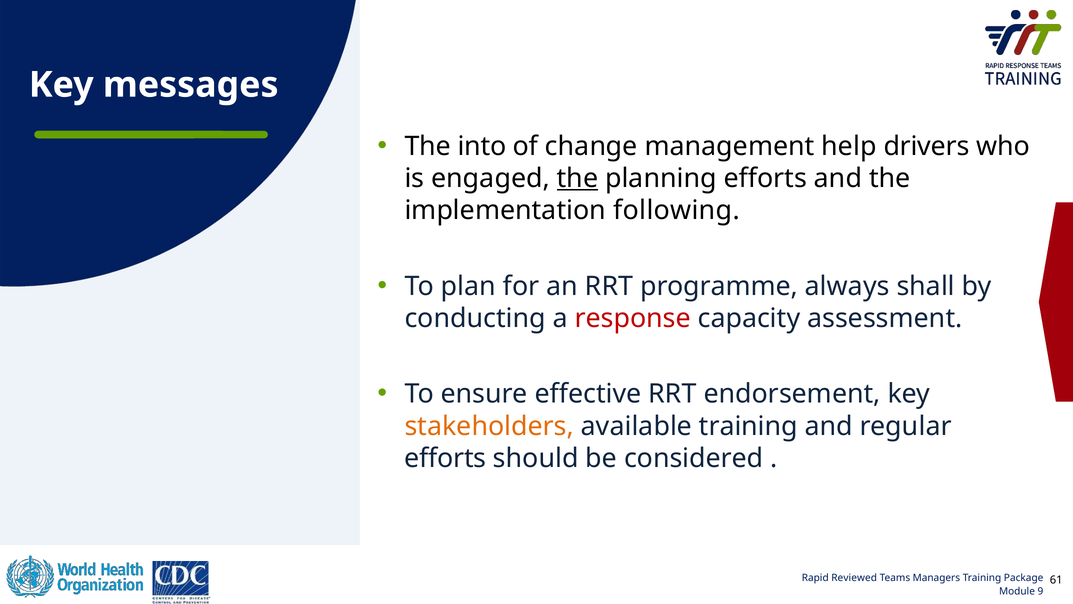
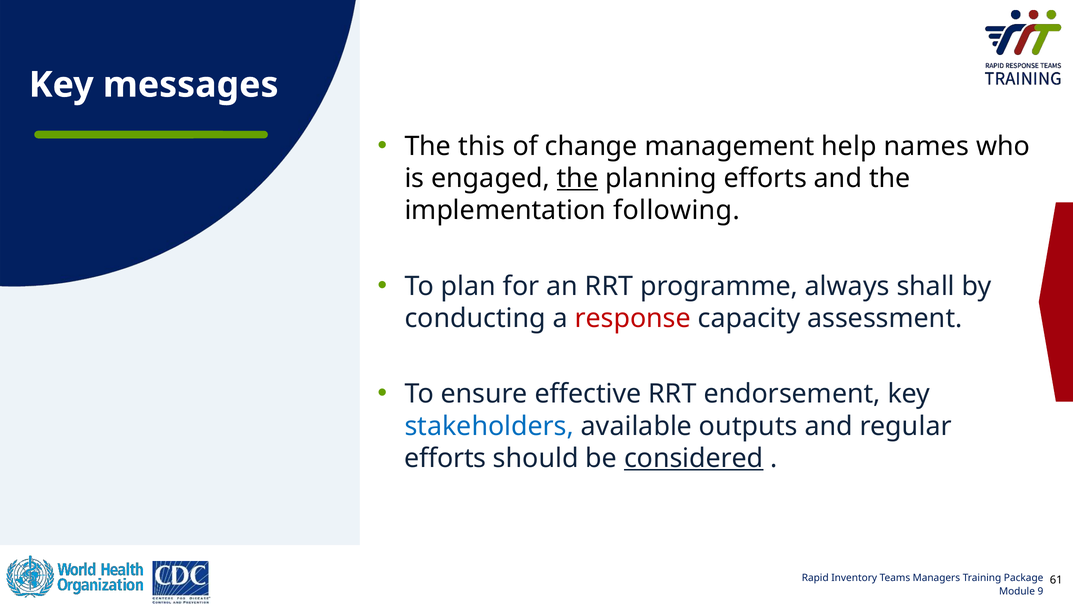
into: into -> this
drivers: drivers -> names
stakeholders colour: orange -> blue
available training: training -> outputs
considered underline: none -> present
Reviewed: Reviewed -> Inventory
